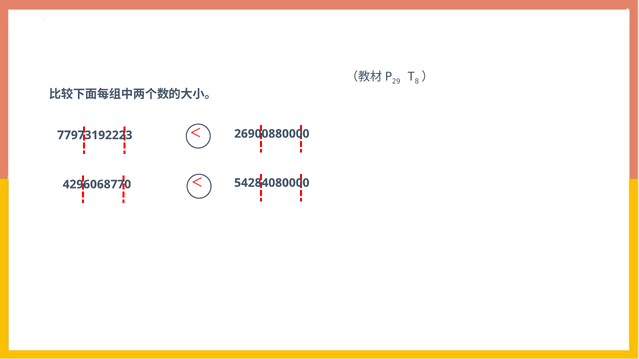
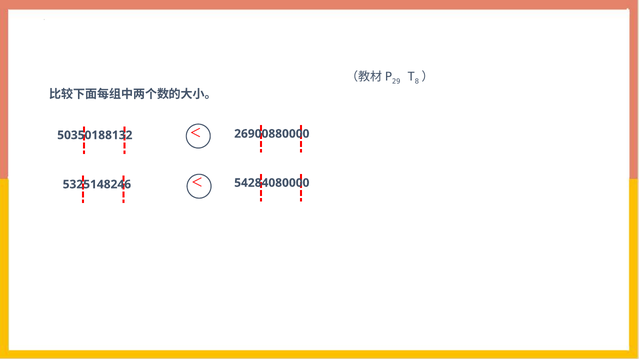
77973192223: 77973192223 -> 50350188132
4296068770: 4296068770 -> 5325148246
